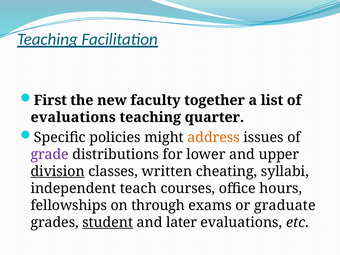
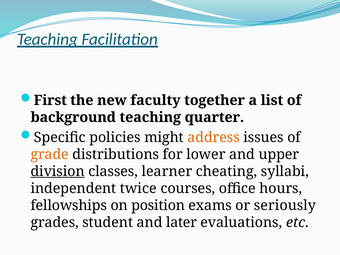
evaluations at (73, 117): evaluations -> background
grade colour: purple -> orange
written: written -> learner
teach: teach -> twice
through: through -> position
graduate: graduate -> seriously
student underline: present -> none
